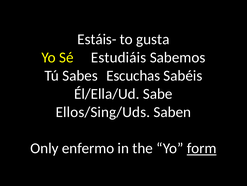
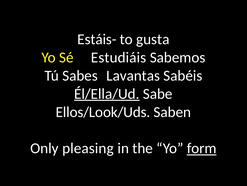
Escuchas: Escuchas -> Lavantas
Él/Ella/Ud underline: none -> present
Ellos/Sing/Uds: Ellos/Sing/Uds -> Ellos/Look/Uds
enfermo: enfermo -> pleasing
